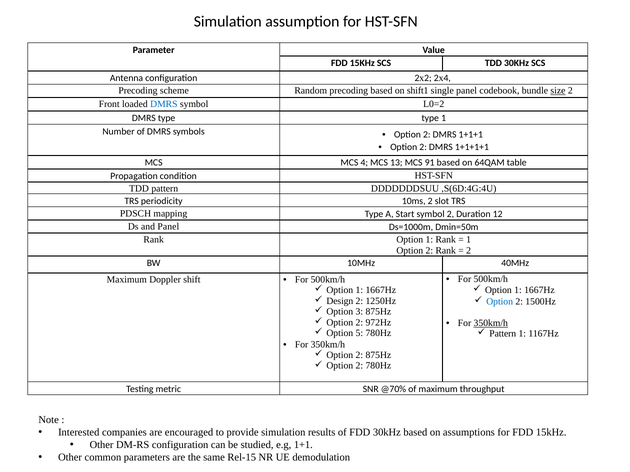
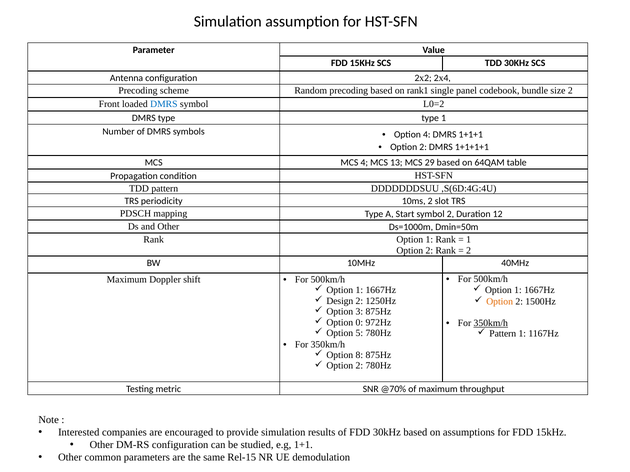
shift1: shift1 -> rank1
size underline: present -> none
2 at (427, 135): 2 -> 4
91: 91 -> 29
and Panel: Panel -> Other
Option at (500, 302) colour: blue -> orange
2 at (359, 323): 2 -> 0
2 at (359, 355): 2 -> 8
